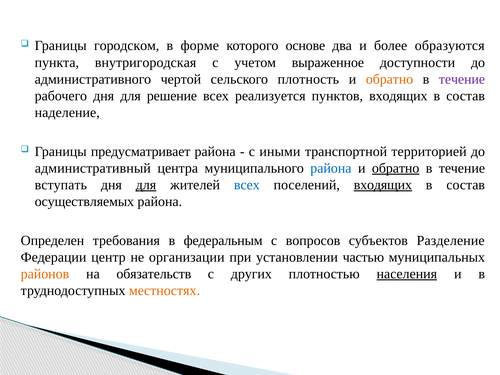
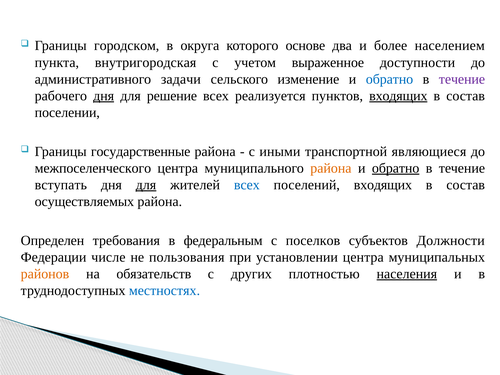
форме: форме -> округа
образуются: образуются -> населением
чертой: чертой -> задачи
плотность: плотность -> изменение
обратно at (390, 79) colour: orange -> blue
дня at (104, 96) underline: none -> present
входящих at (398, 96) underline: none -> present
наделение: наделение -> поселении
предусматривает: предусматривает -> государственные
территорией: территорией -> являющиеся
административный: административный -> межпоселенческого
района at (331, 168) colour: blue -> orange
входящих at (383, 185) underline: present -> none
вопросов: вопросов -> поселков
Разделение: Разделение -> Должности
центр: центр -> числе
организации: организации -> пользования
установлении частью: частью -> центра
местностях colour: orange -> blue
